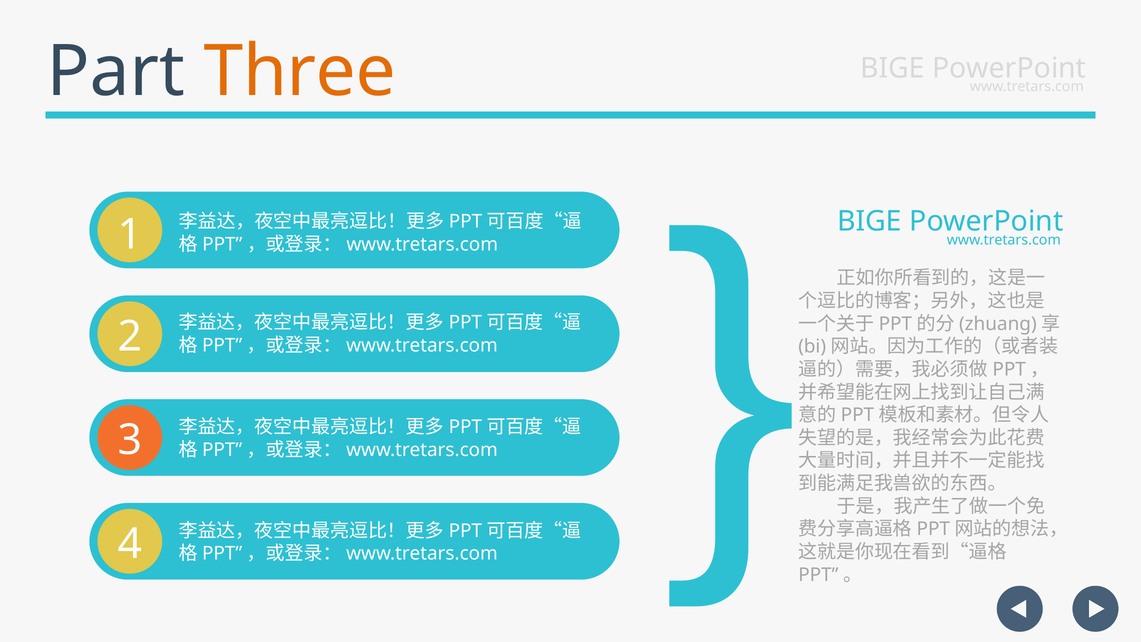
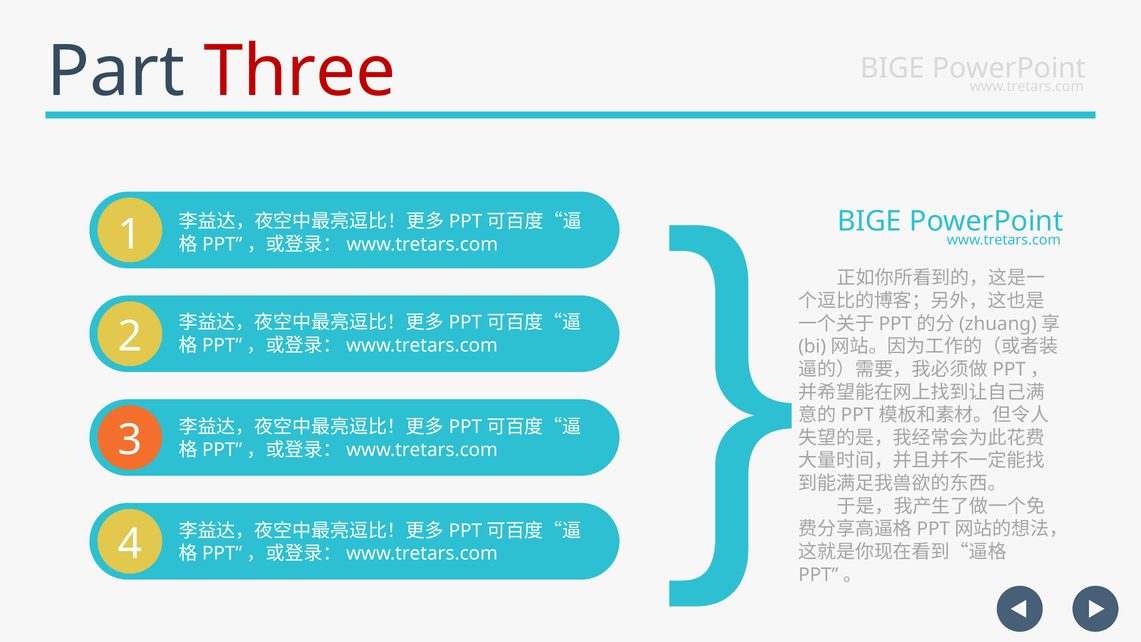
Three colour: orange -> red
